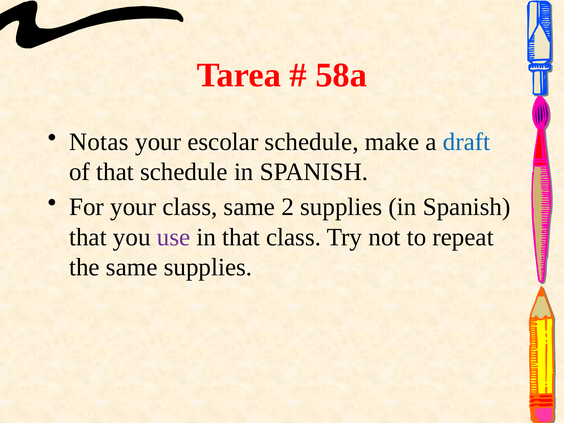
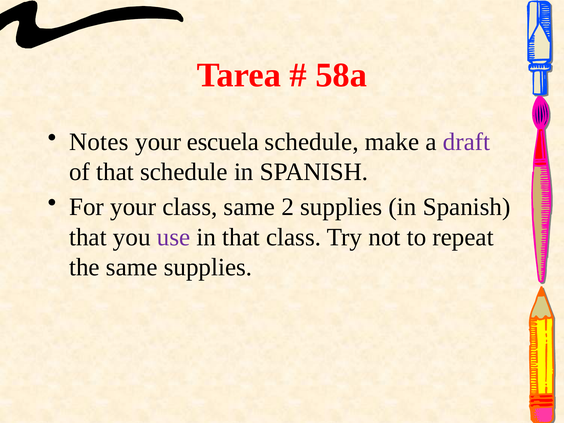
Notas: Notas -> Notes
escolar: escolar -> escuela
draft colour: blue -> purple
